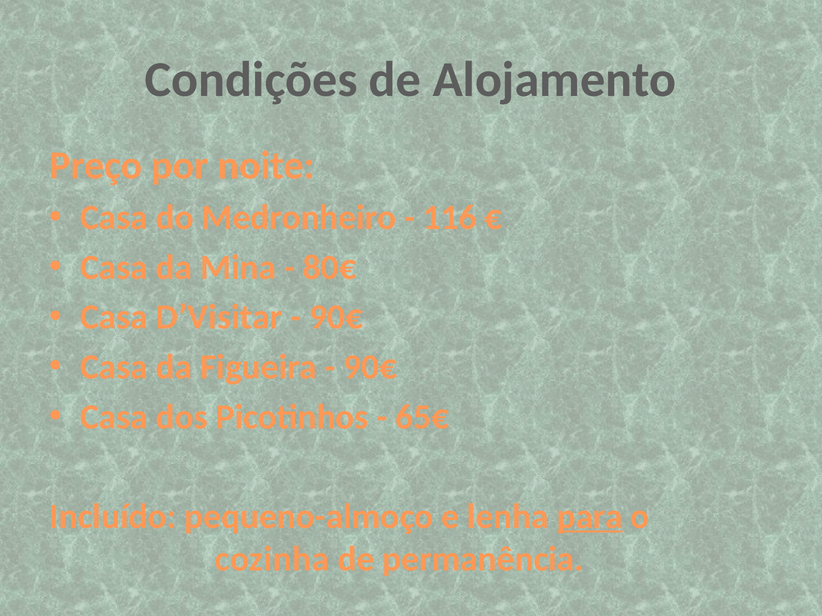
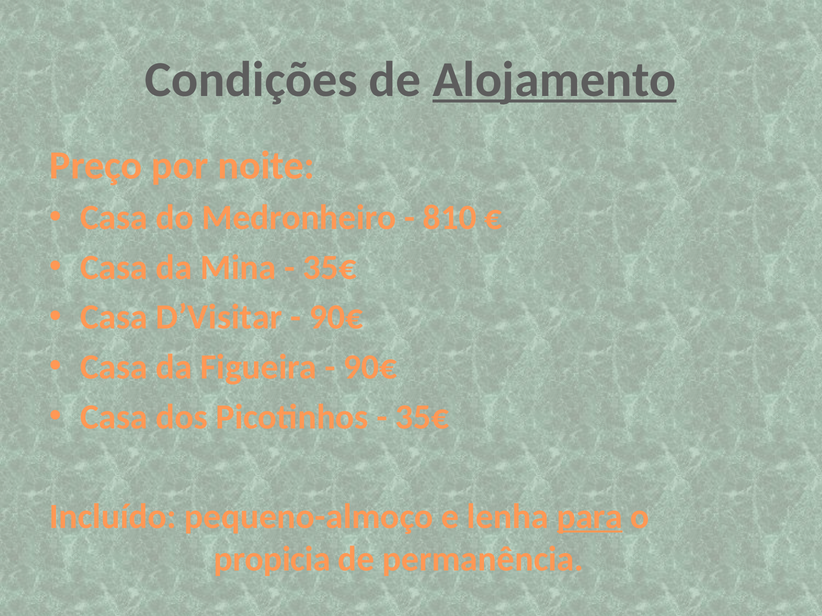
Alojamento underline: none -> present
116: 116 -> 810
80€ at (330, 268): 80€ -> 35€
65€ at (422, 417): 65€ -> 35€
cozinha: cozinha -> propicia
